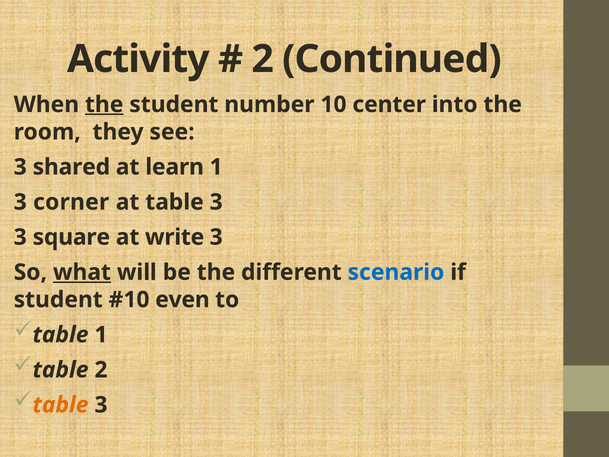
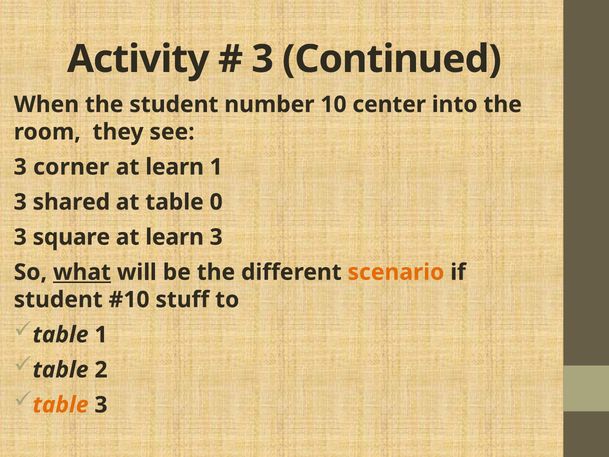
2 at (263, 59): 2 -> 3
the at (104, 104) underline: present -> none
shared: shared -> corner
corner: corner -> shared
at table 3: 3 -> 0
write at (175, 237): write -> learn
scenario colour: blue -> orange
even: even -> stuff
